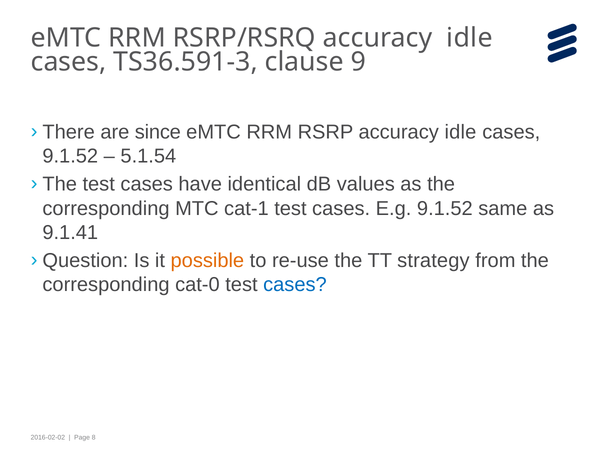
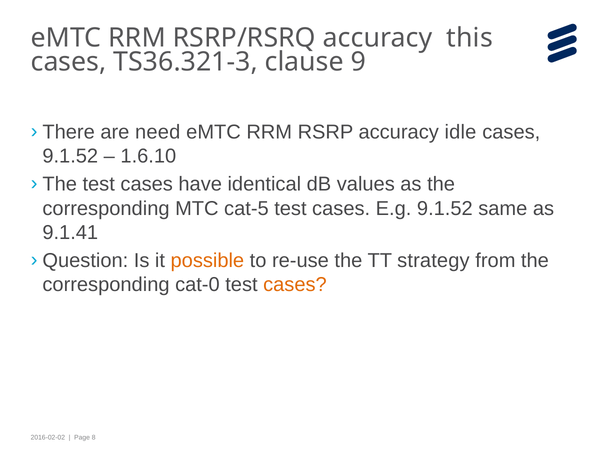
RSRP/RSRQ accuracy idle: idle -> this
TS36.591-3: TS36.591-3 -> TS36.321-3
since: since -> need
5.1.54: 5.1.54 -> 1.6.10
cat-1: cat-1 -> cat-5
cases at (295, 284) colour: blue -> orange
